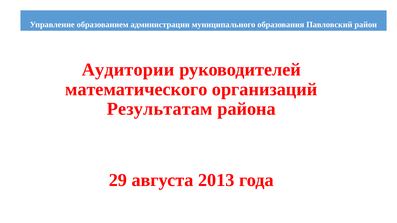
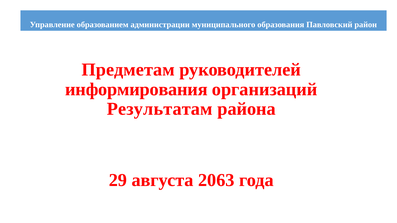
Аудитории: Аудитории -> Предметам
математического: математического -> информирования
2013: 2013 -> 2063
